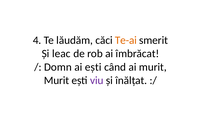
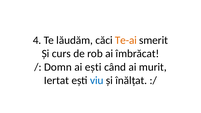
leac: leac -> curs
Murit at (57, 80): Murit -> Iertat
viu colour: purple -> blue
